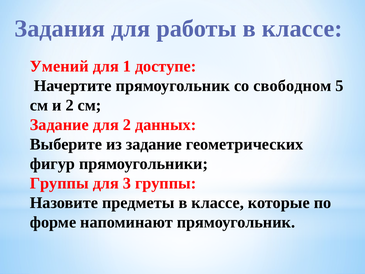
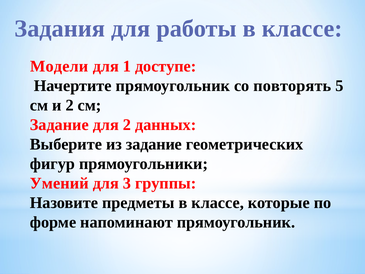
Умений: Умений -> Модели
свободном: свободном -> повторять
Группы at (59, 183): Группы -> Умений
